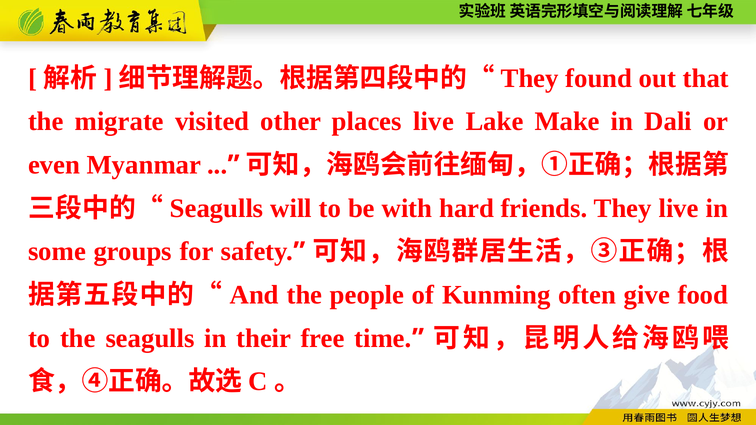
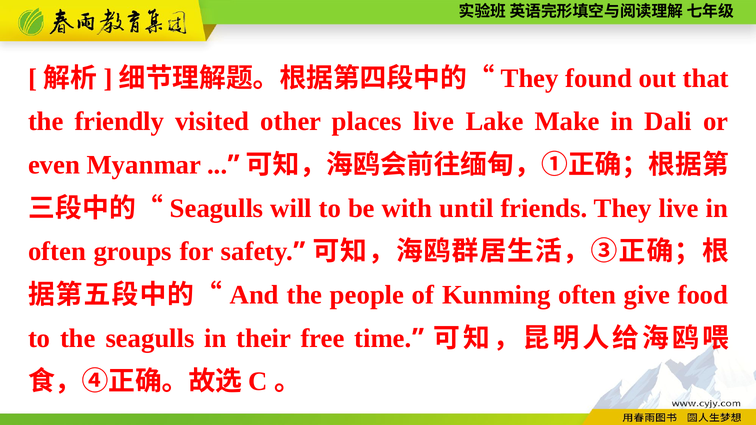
migrate: migrate -> friendly
hard: hard -> until
some at (57, 252): some -> often
